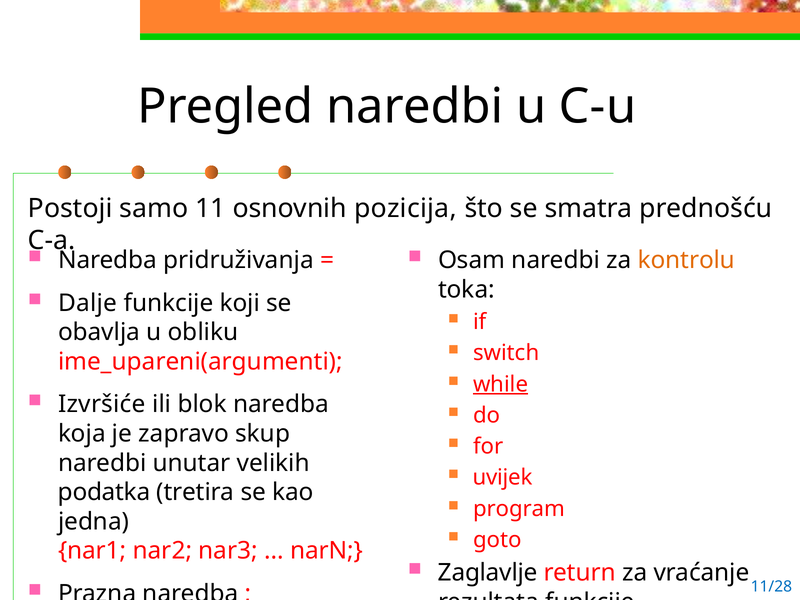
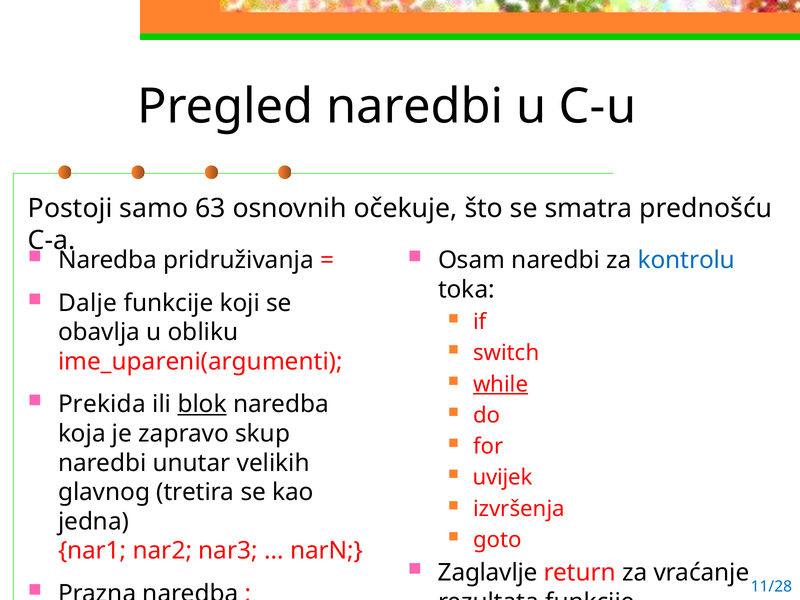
11: 11 -> 63
pozicija: pozicija -> očekuje
kontrolu colour: orange -> blue
Izvršiće: Izvršiće -> Prekida
blok underline: none -> present
podatka: podatka -> glavnog
program: program -> izvršenja
